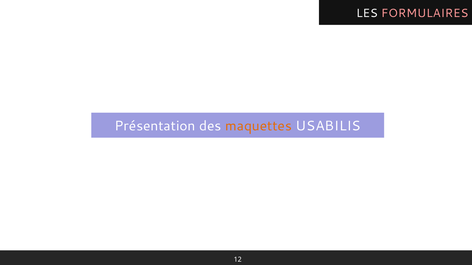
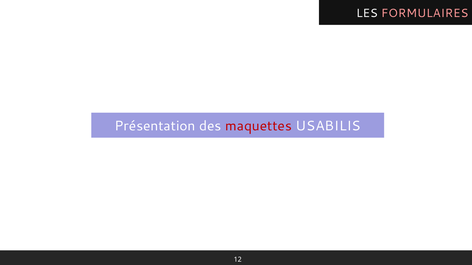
maquettes colour: orange -> red
